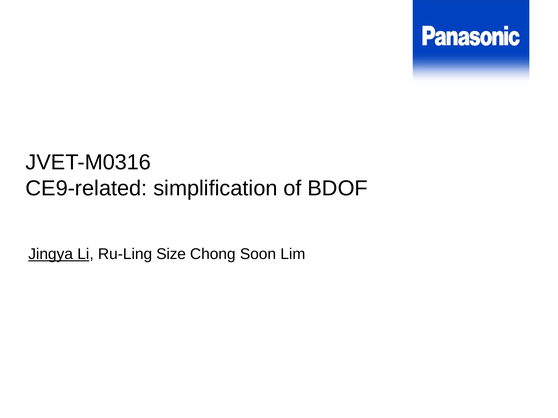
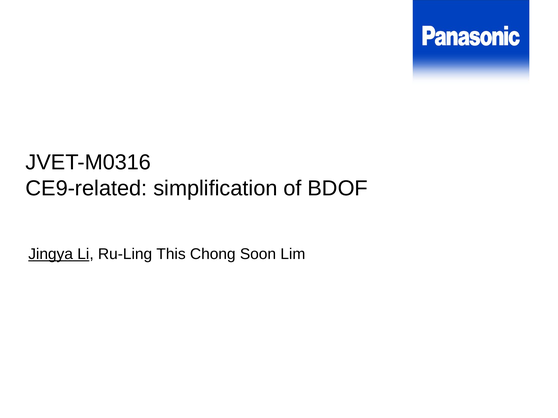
Size: Size -> This
